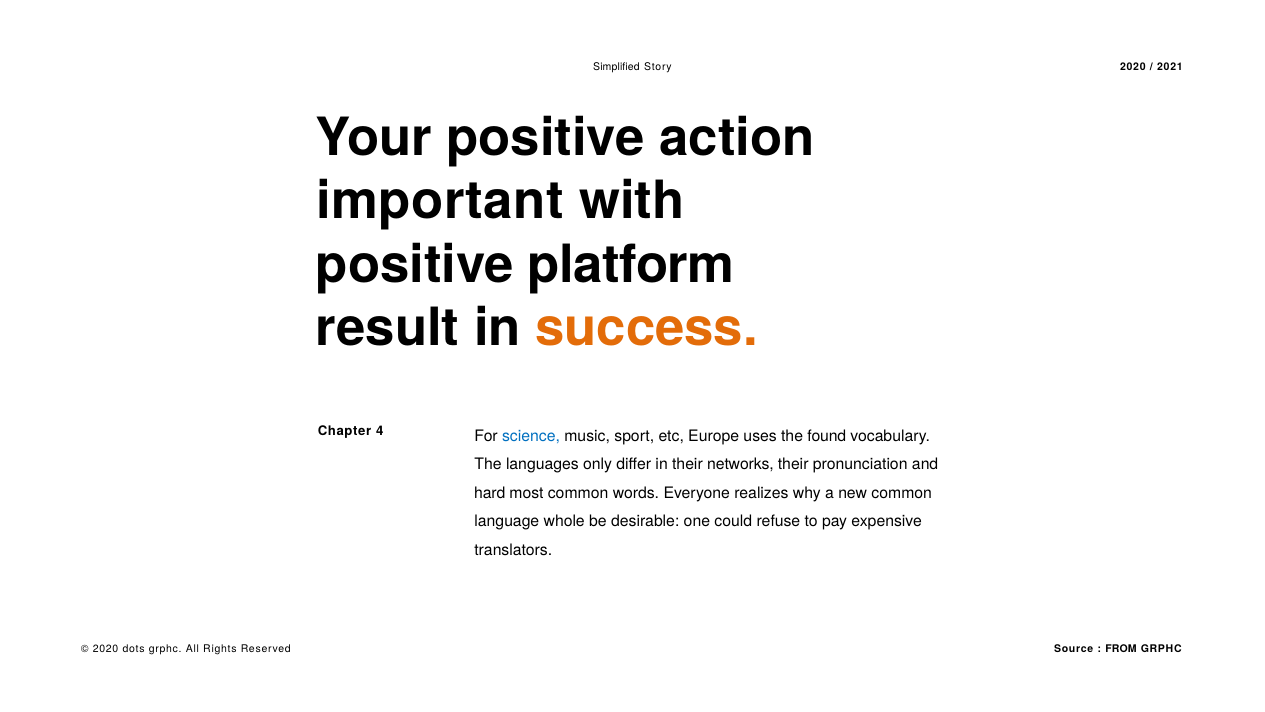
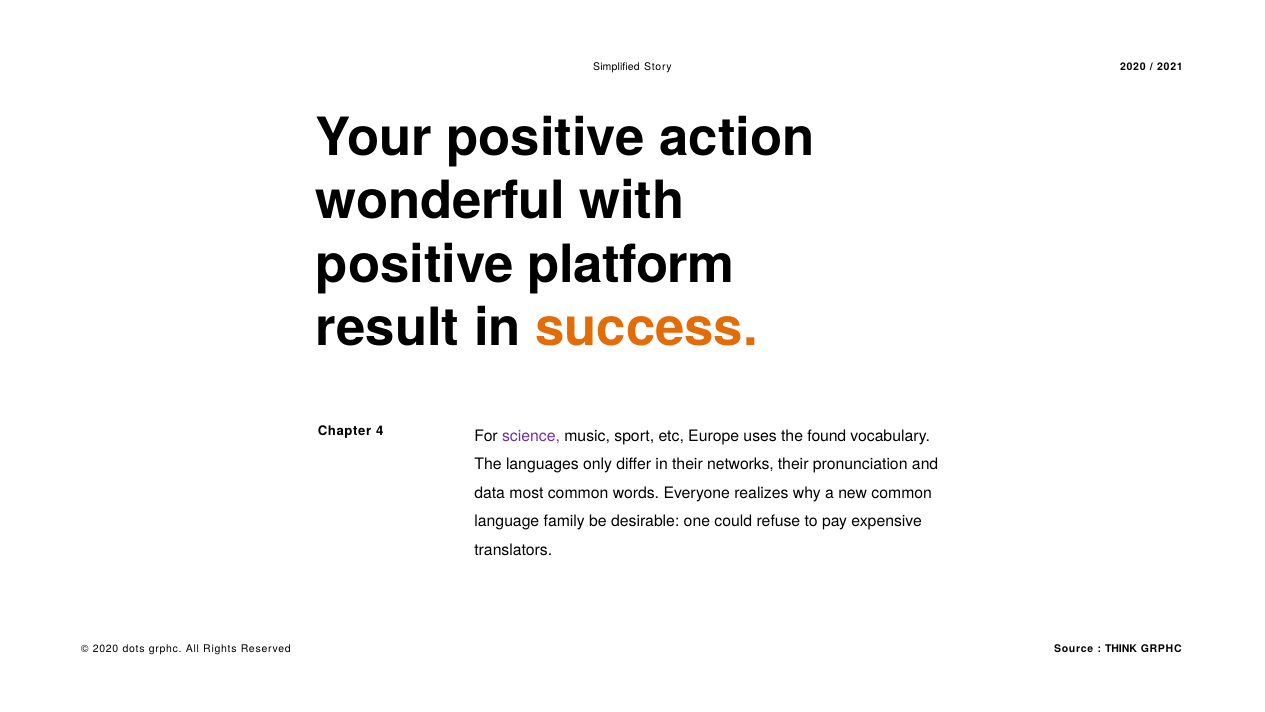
important: important -> wonderful
science colour: blue -> purple
hard: hard -> data
whole: whole -> family
FROM: FROM -> THINK
